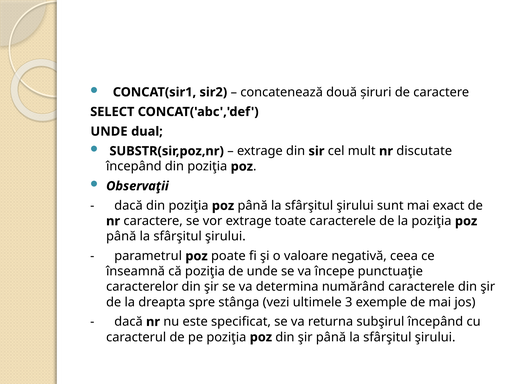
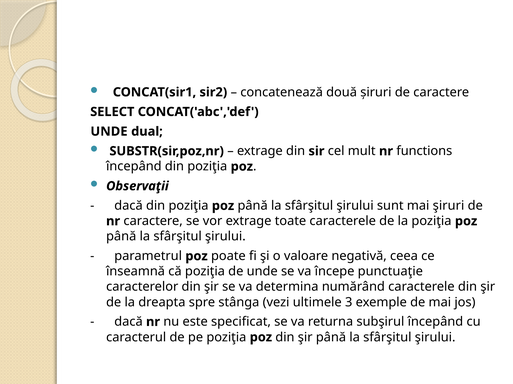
discutate: discutate -> functions
mai exact: exact -> şiruri
